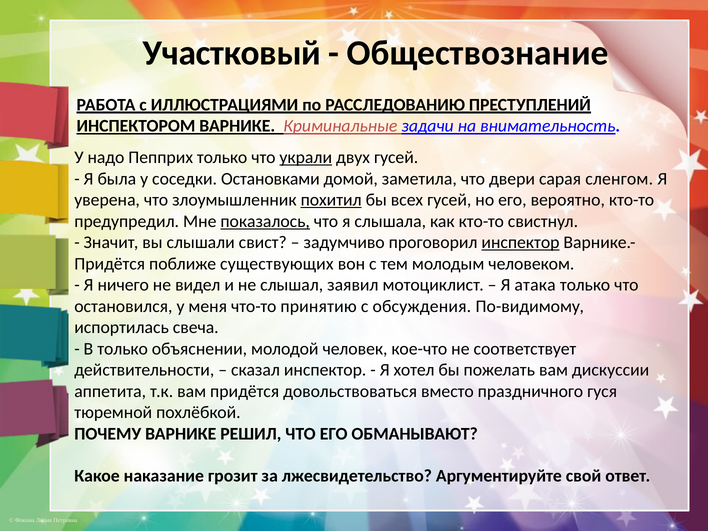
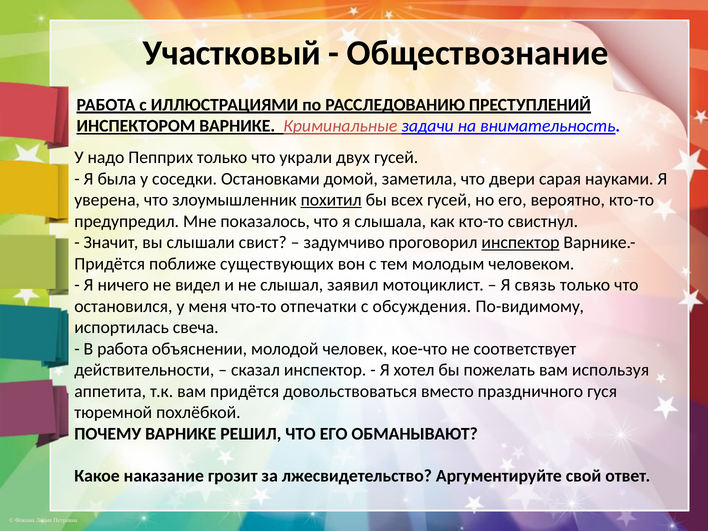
украли underline: present -> none
сленгом: сленгом -> науками
показалось underline: present -> none
атака: атака -> связь
принятию: принятию -> отпечатки
В только: только -> работа
дискуссии: дискуссии -> используя
